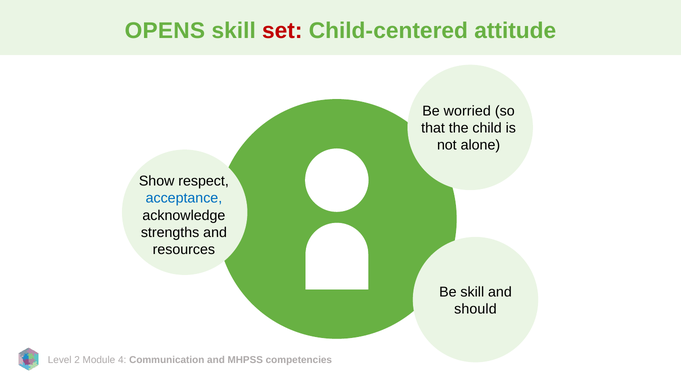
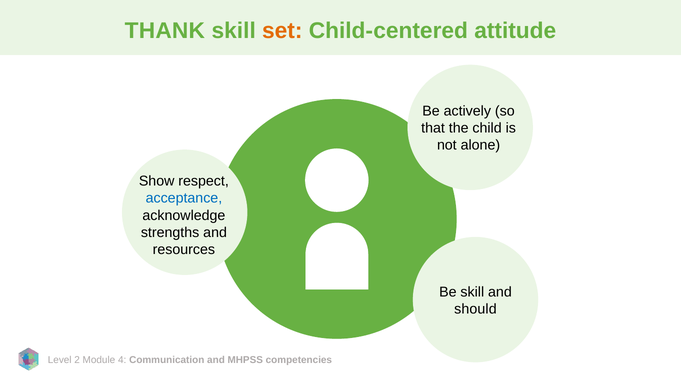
OPENS: OPENS -> THANK
set colour: red -> orange
worried: worried -> actively
